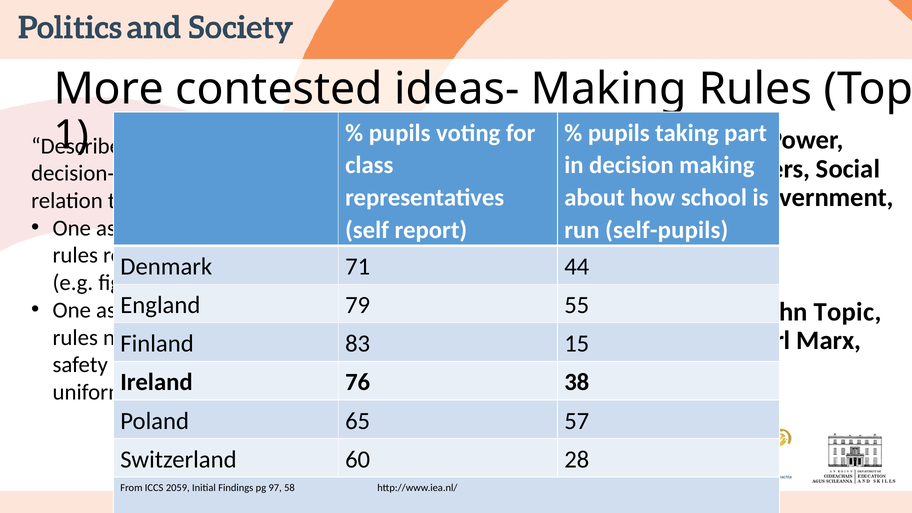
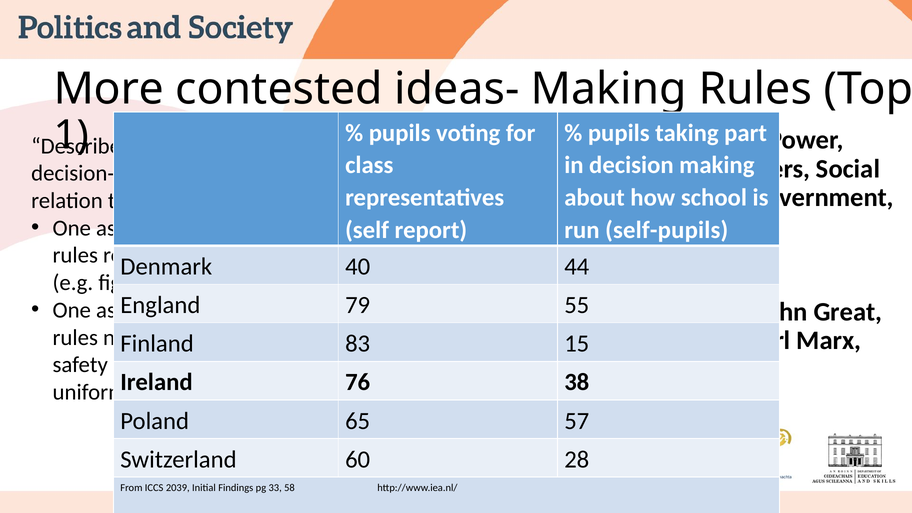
71: 71 -> 40
Topic at (848, 312): Topic -> Great
2059: 2059 -> 2039
97: 97 -> 33
